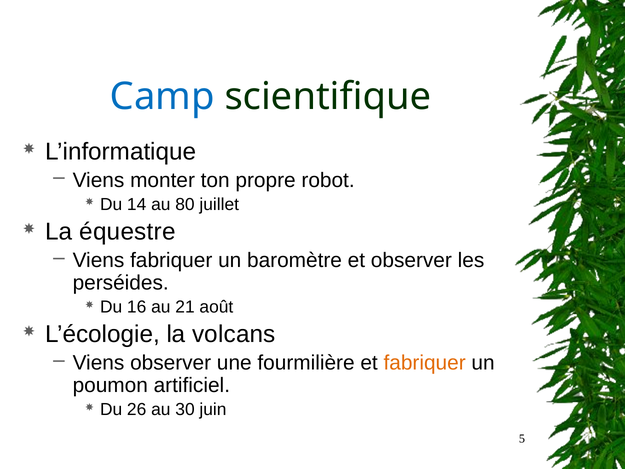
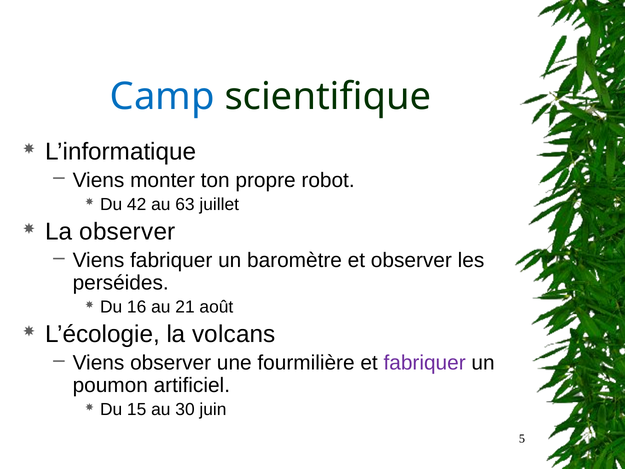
14: 14 -> 42
80: 80 -> 63
La équestre: équestre -> observer
fabriquer at (425, 363) colour: orange -> purple
26: 26 -> 15
